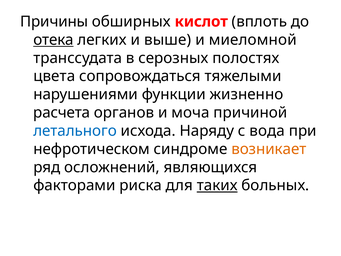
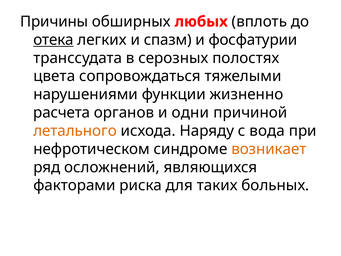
кислот: кислот -> любых
выше: выше -> спазм
миеломной: миеломной -> фосфатурии
моча: моча -> одни
летального colour: blue -> orange
таких underline: present -> none
